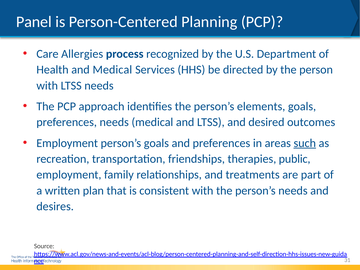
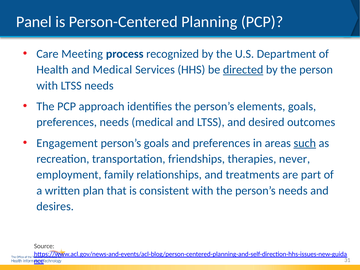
Allergies: Allergies -> Meeting
directed underline: none -> present
Employment at (67, 143): Employment -> Engagement
public: public -> never
